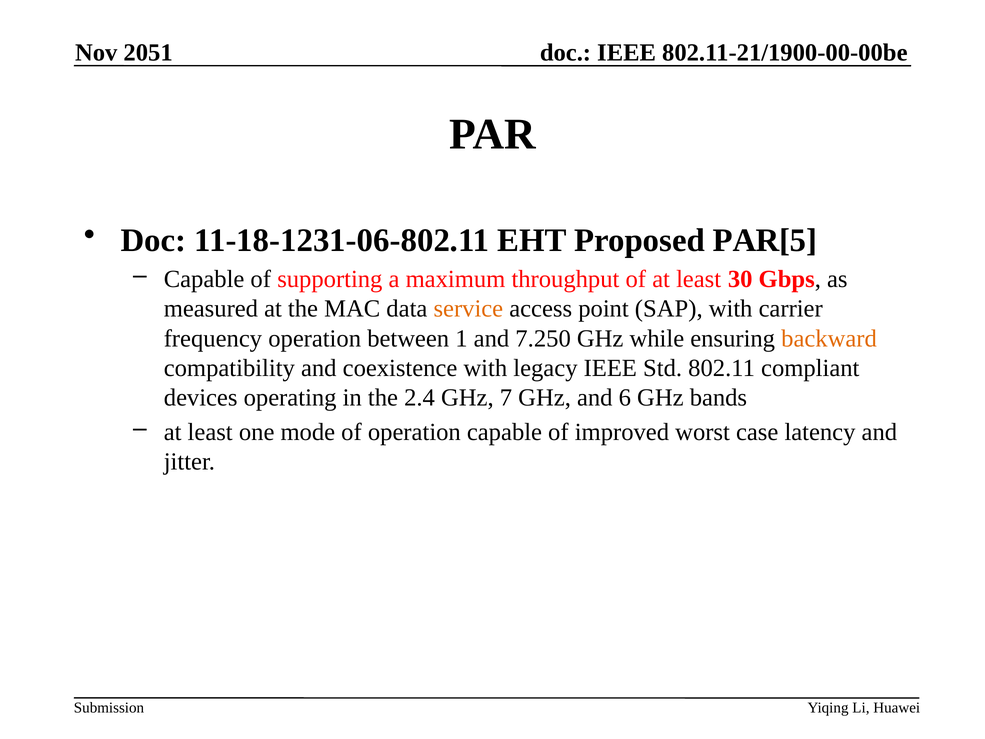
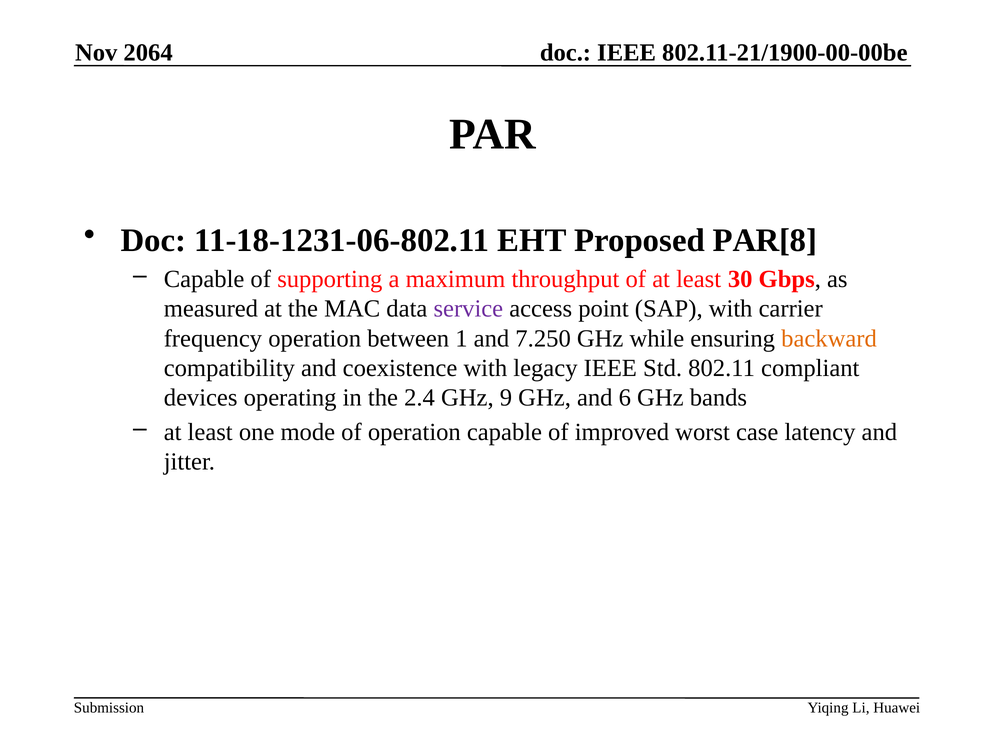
2051: 2051 -> 2064
PAR[5: PAR[5 -> PAR[8
service colour: orange -> purple
7: 7 -> 9
